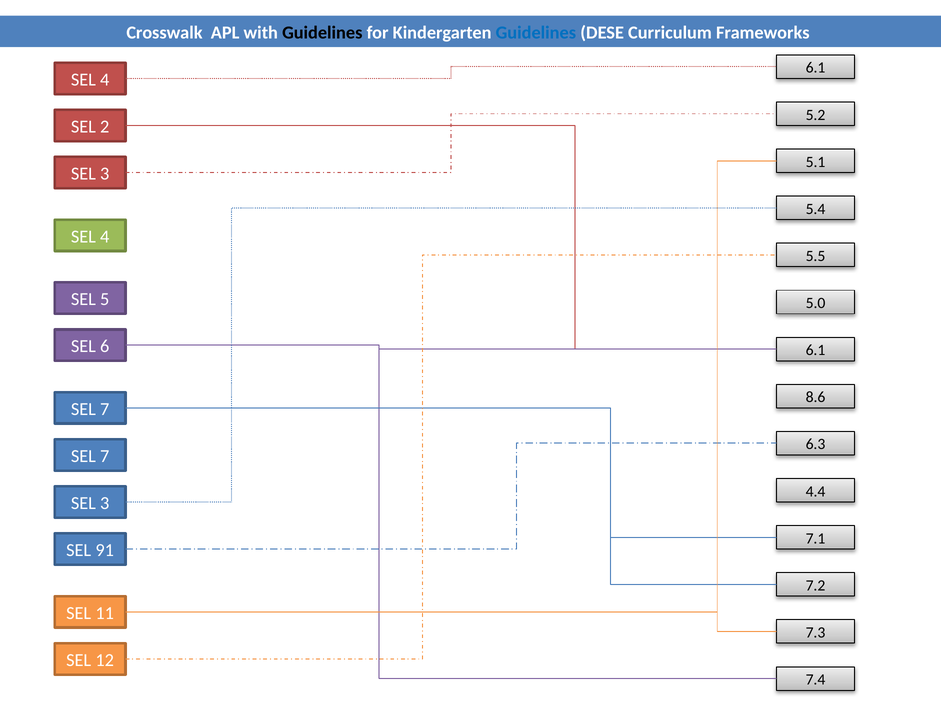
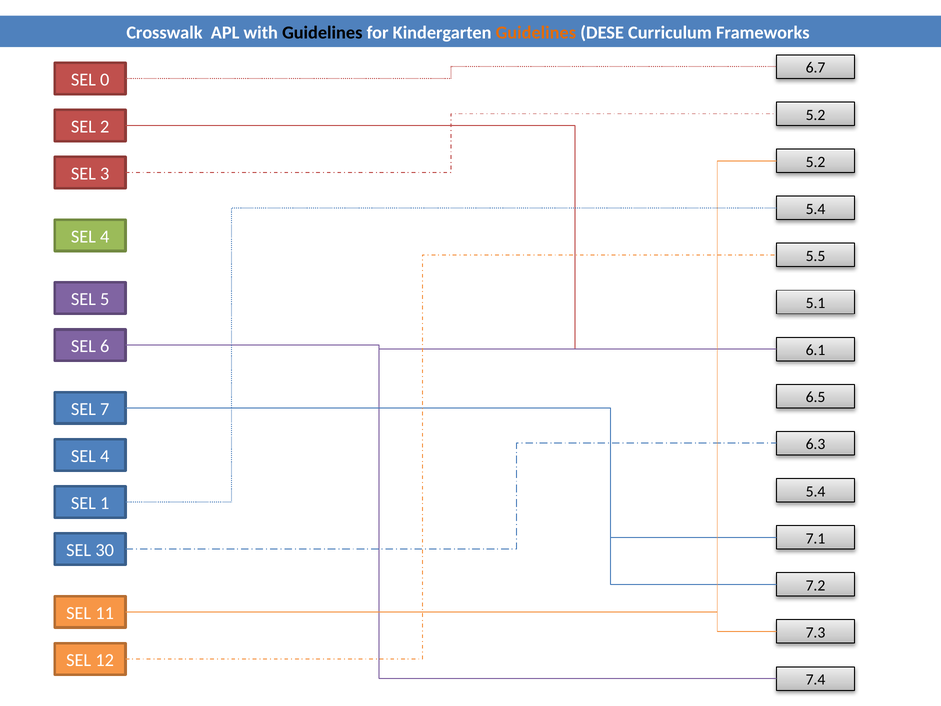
Guidelines at (536, 33) colour: blue -> orange
6.1 at (815, 68): 6.1 -> 6.7
4 at (105, 80): 4 -> 0
5.1 at (815, 162): 5.1 -> 5.2
5.0: 5.0 -> 5.1
8.6: 8.6 -> 6.5
7 at (105, 456): 7 -> 4
4.4 at (815, 491): 4.4 -> 5.4
3 at (105, 503): 3 -> 1
91: 91 -> 30
